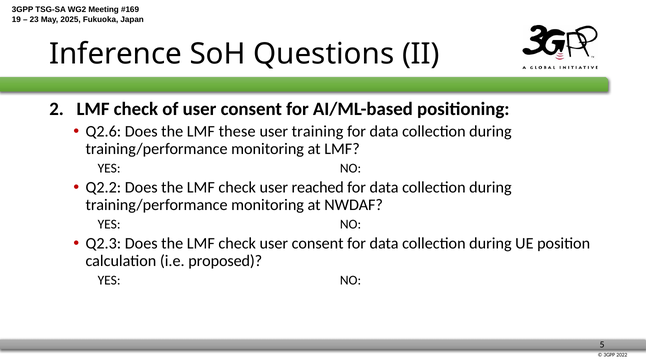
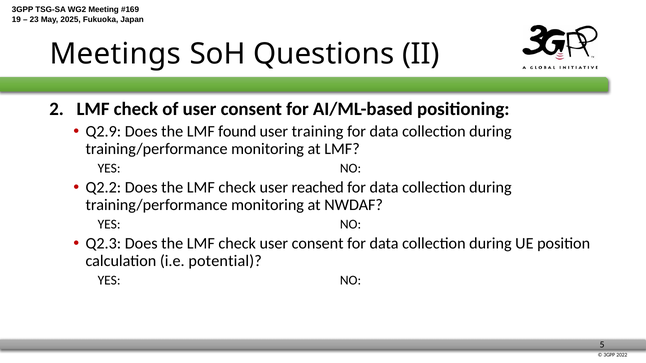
Inference: Inference -> Meetings
Q2.6: Q2.6 -> Q2.9
these: these -> found
proposed: proposed -> potential
